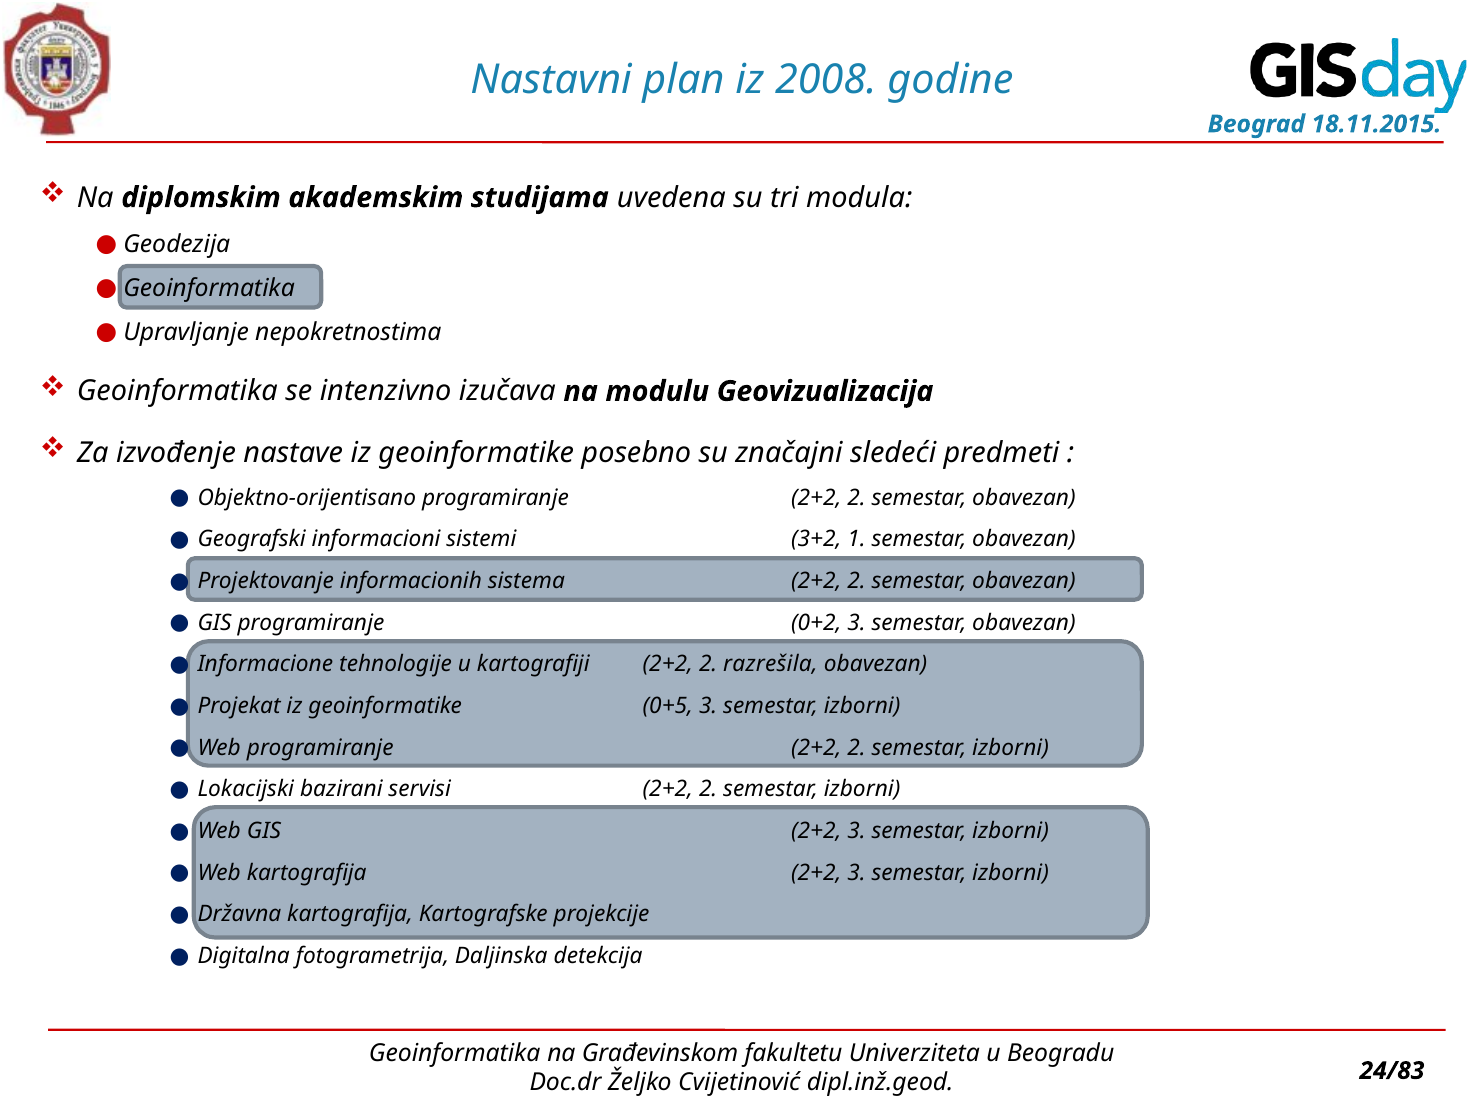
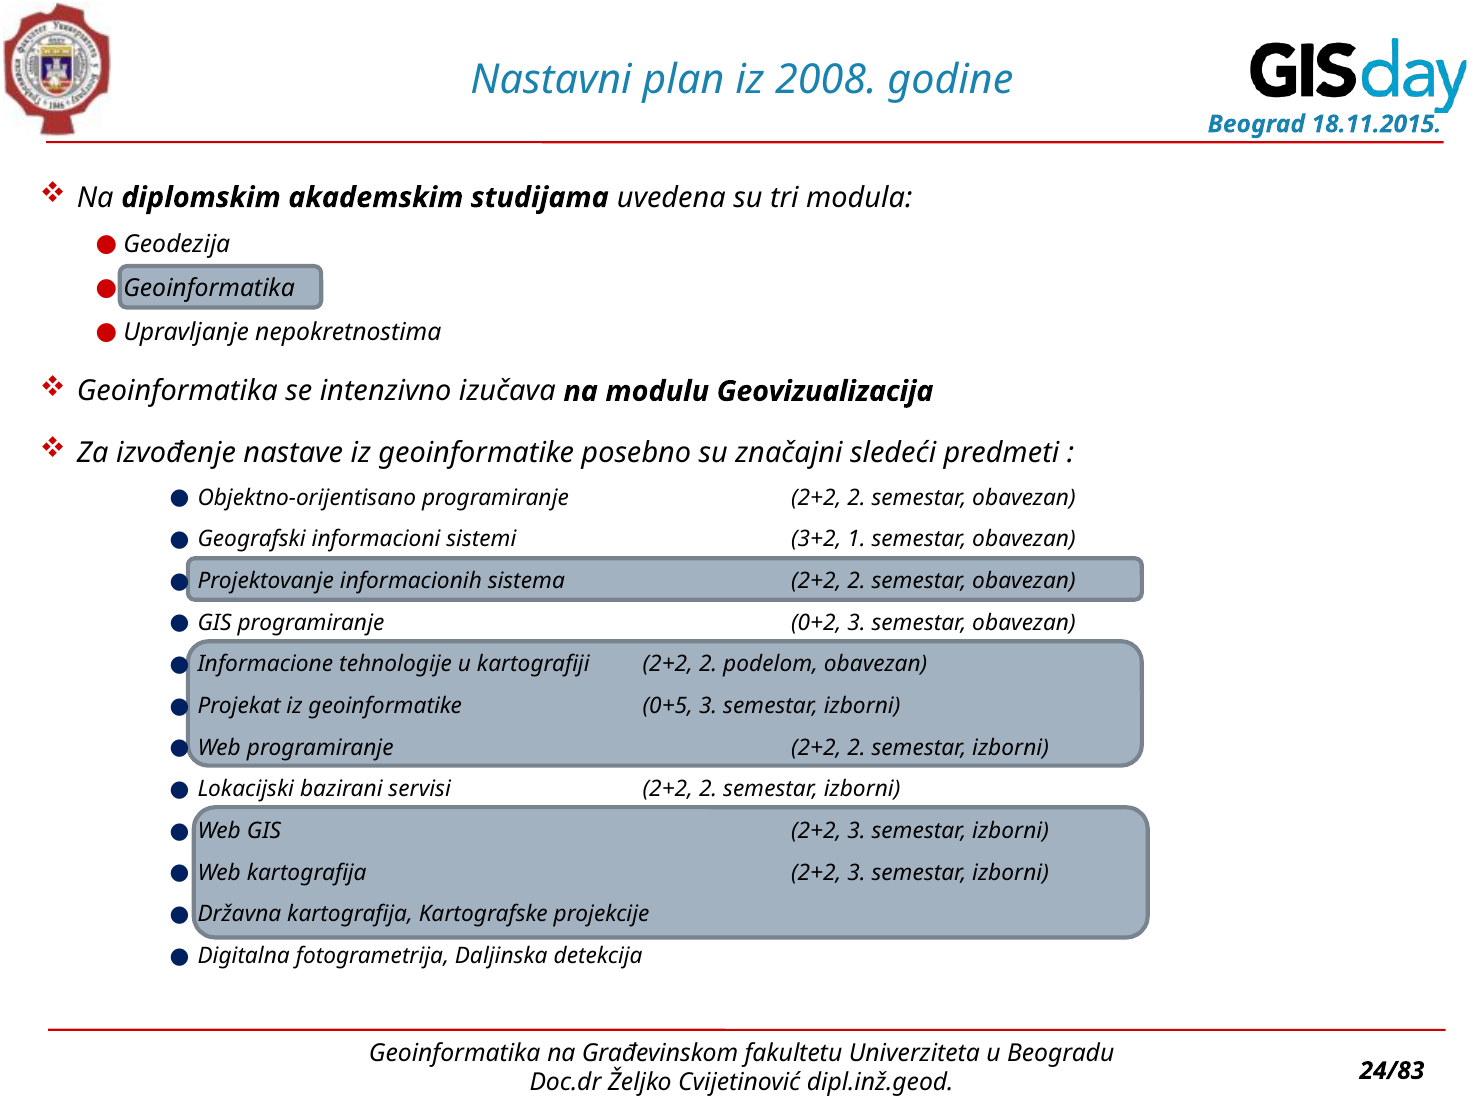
razrešila: razrešila -> podelom
